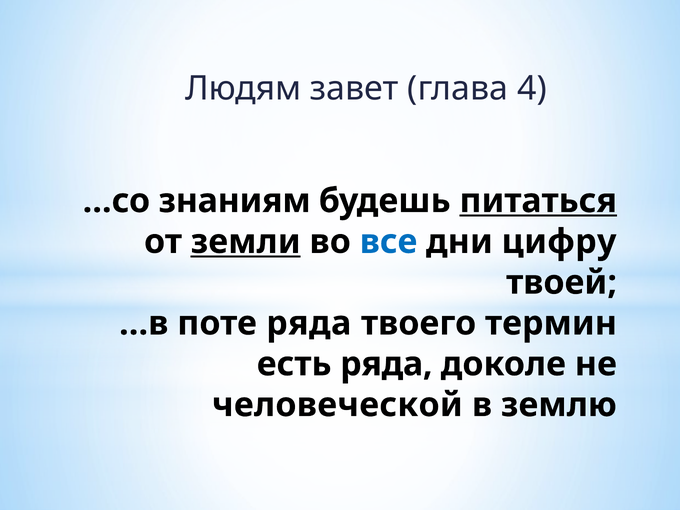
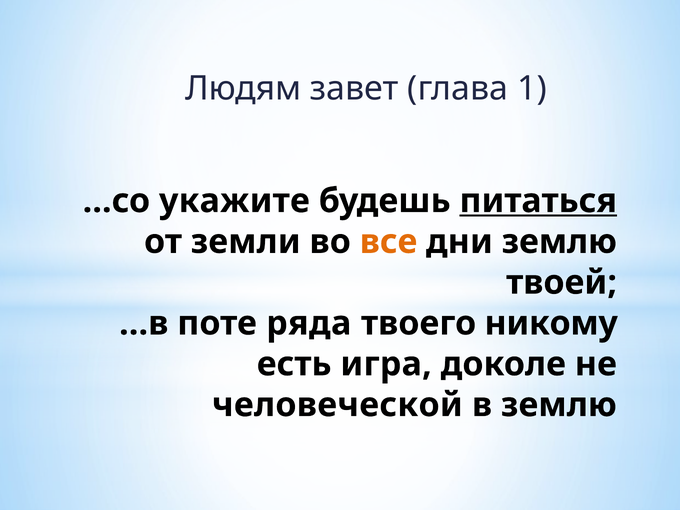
4: 4 -> 1
знаниям: знаниям -> укажите
земли underline: present -> none
все colour: blue -> orange
дни цифру: цифру -> землю
термин: термин -> никому
есть ряда: ряда -> игра
